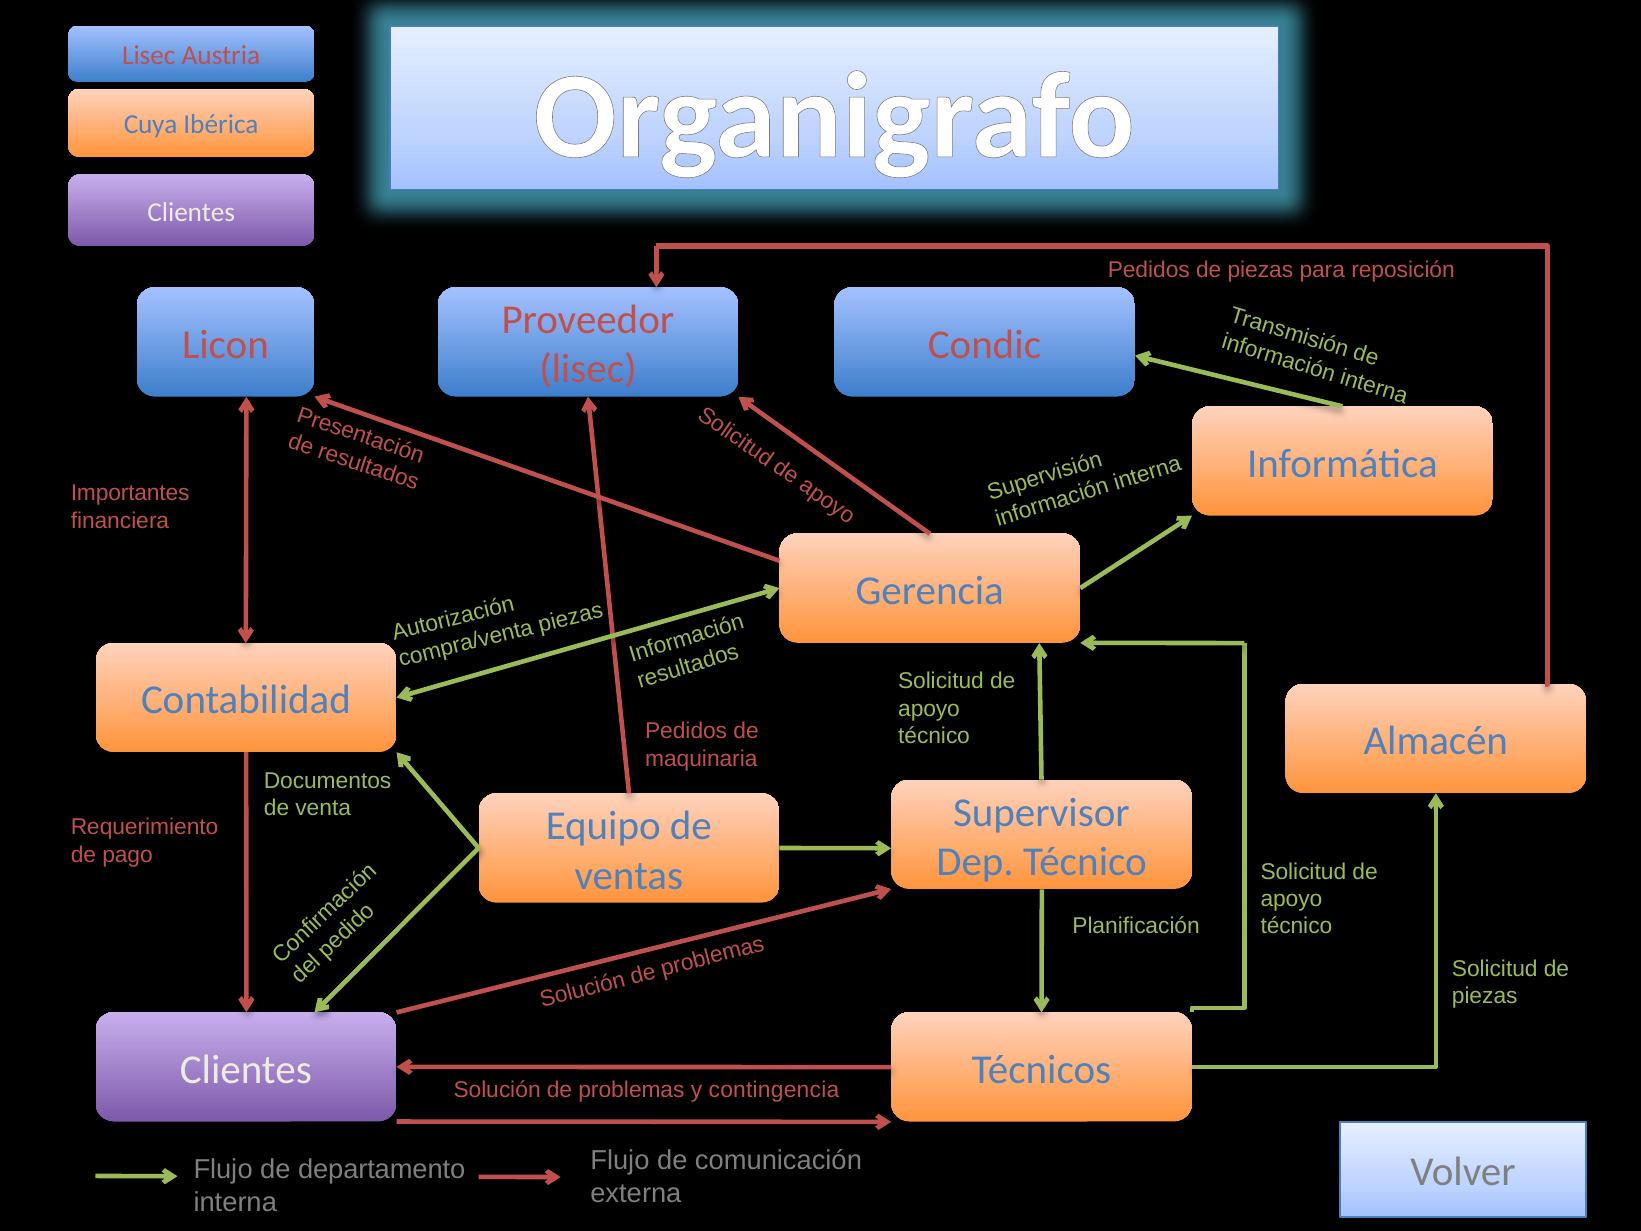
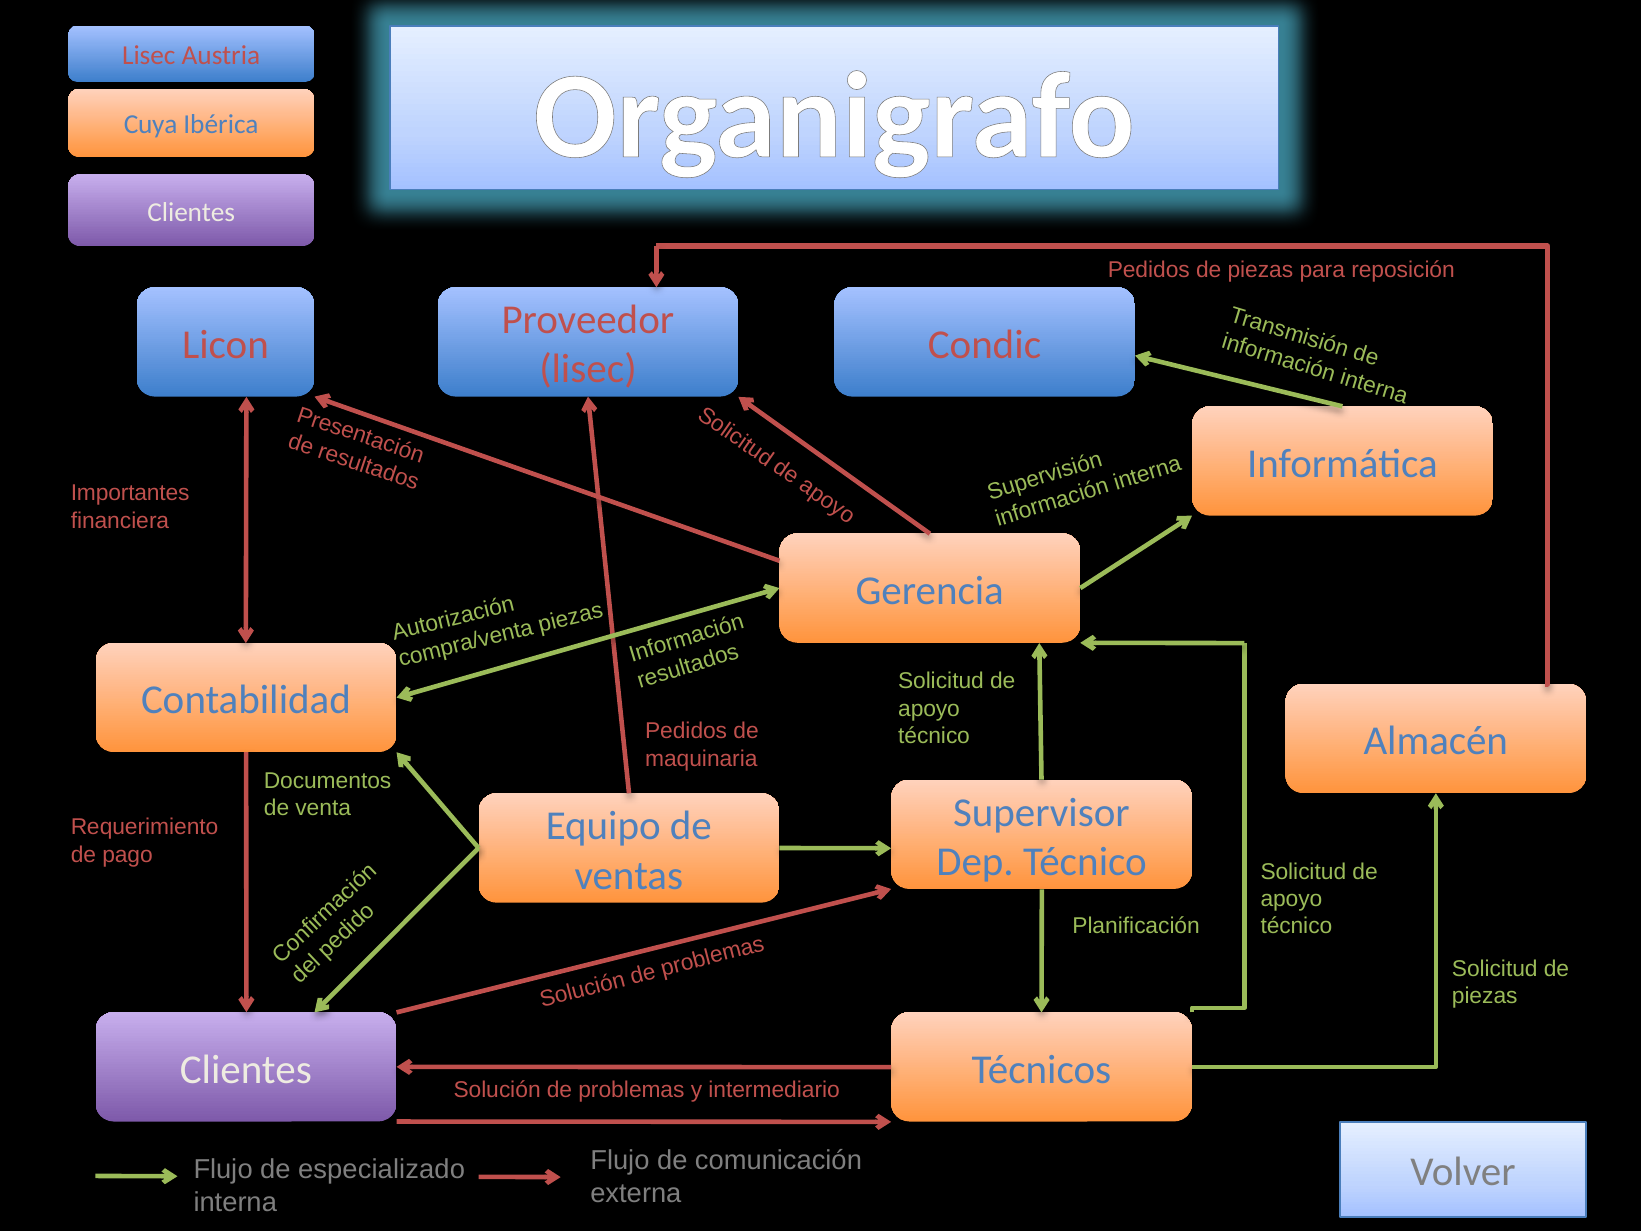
contingencia: contingencia -> intermediario
departamento: departamento -> especializado
